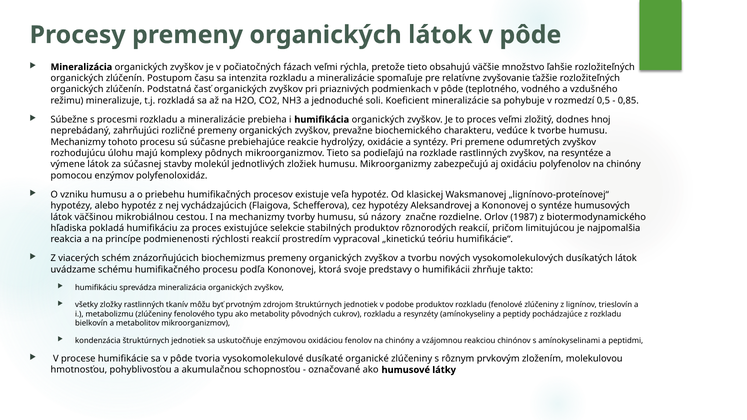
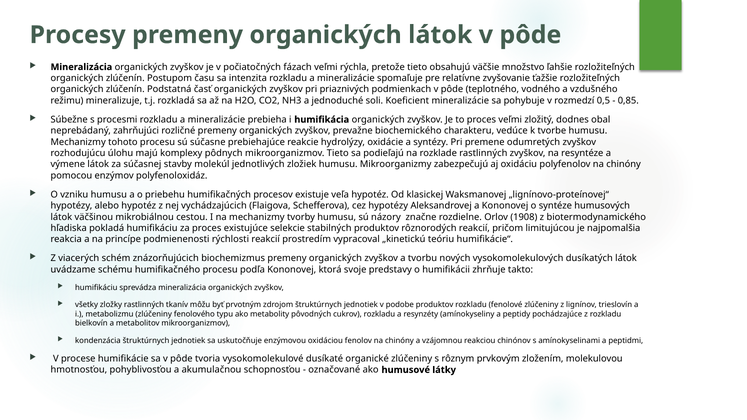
hnoj: hnoj -> obal
1987: 1987 -> 1908
